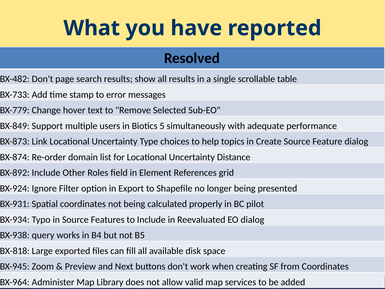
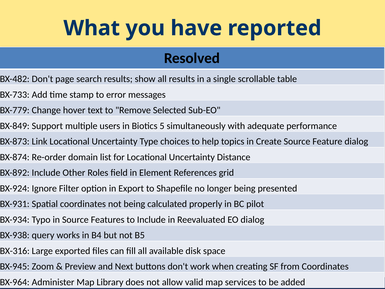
BX-818: BX-818 -> BX-316
